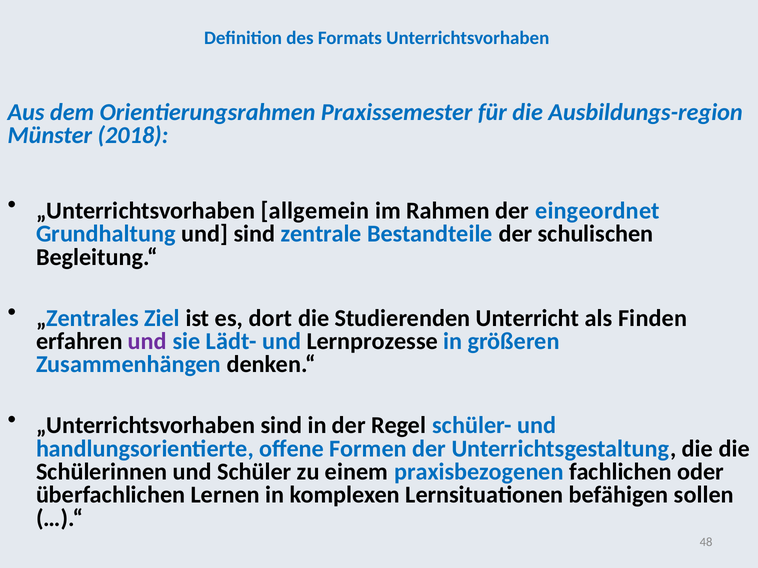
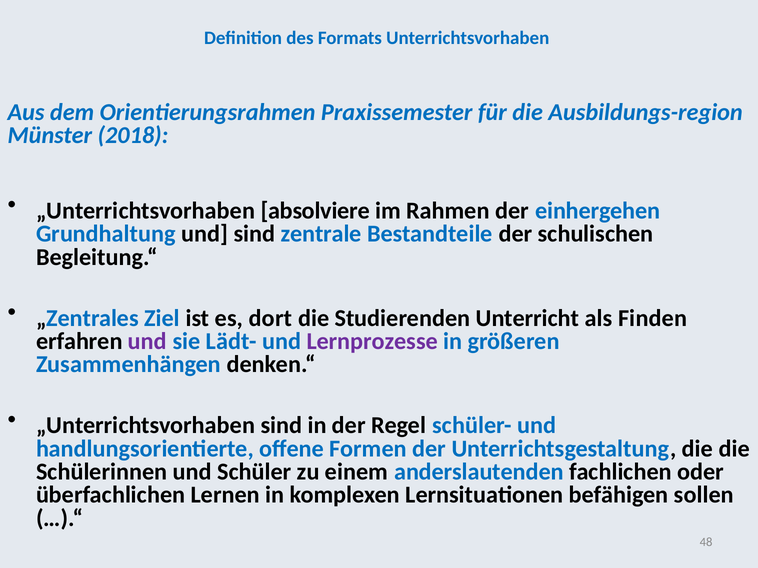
allgemein: allgemein -> absolviere
eingeordnet: eingeordnet -> einhergehen
Lernprozesse colour: black -> purple
praxisbezogenen: praxisbezogenen -> anderslautenden
